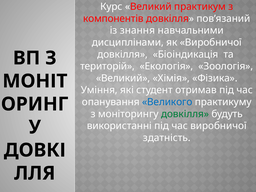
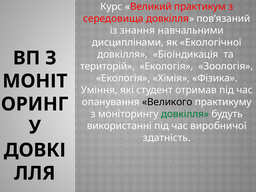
компонентів: компонентів -> середовища
як Виробничої: Виробничої -> Екологічної
Великий at (123, 78): Великий -> Екологія
Великого colour: blue -> black
